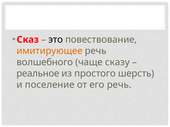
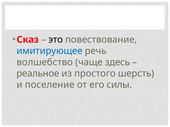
имитирующее colour: orange -> blue
волшебного: волшебного -> волшебство
сказу: сказу -> здесь
его речь: речь -> силы
